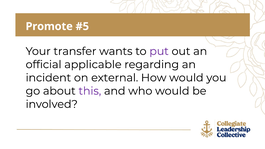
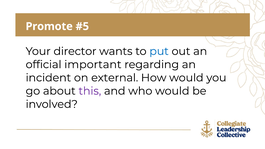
transfer: transfer -> director
put colour: purple -> blue
applicable: applicable -> important
